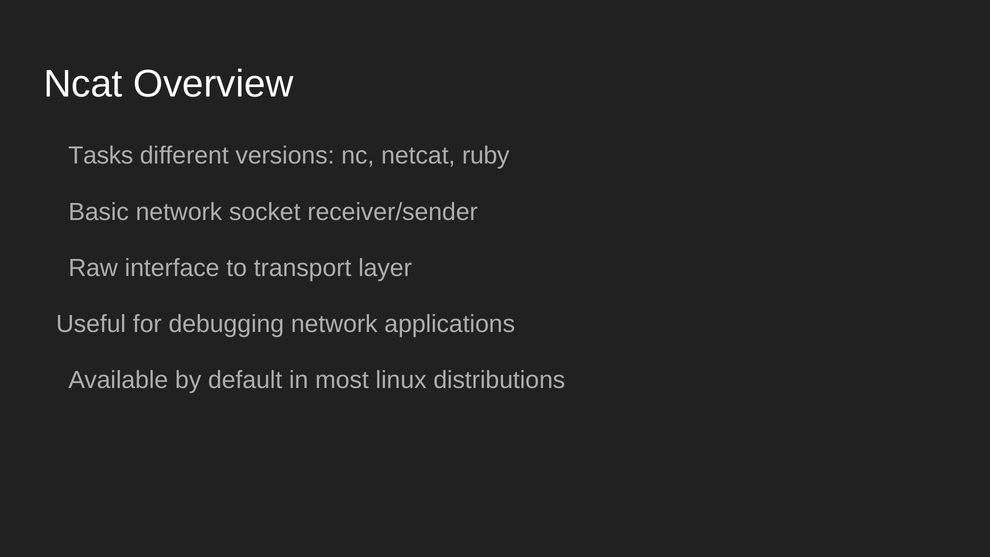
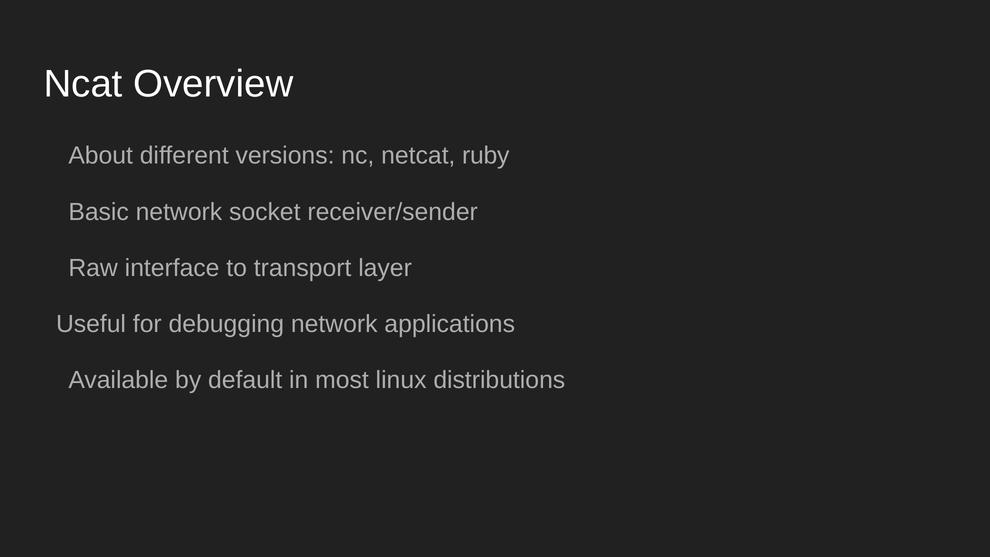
Tasks: Tasks -> About
